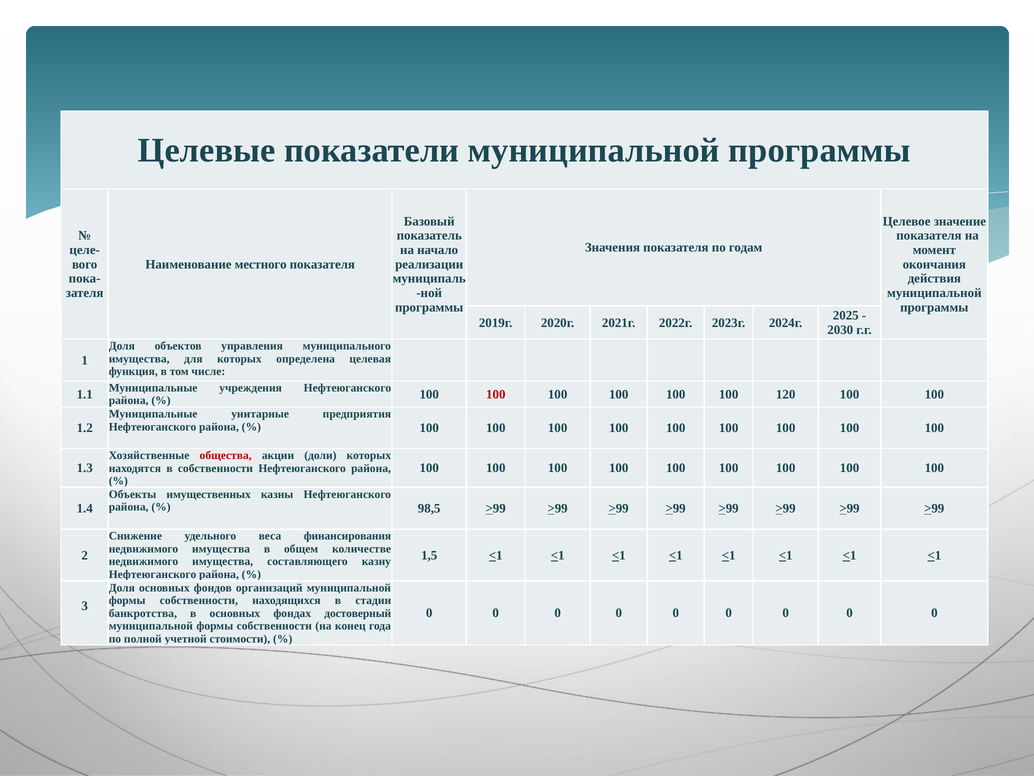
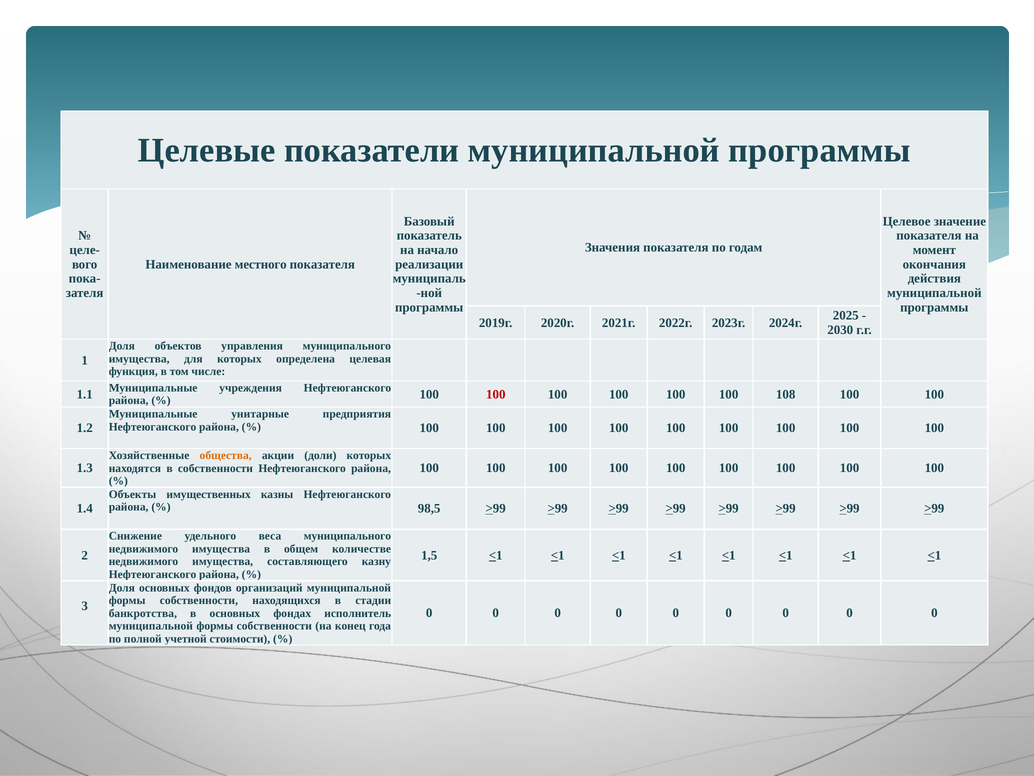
120: 120 -> 108
общества colour: red -> orange
веса финансирования: финансирования -> муниципального
достоверный: достоверный -> исполнитель
